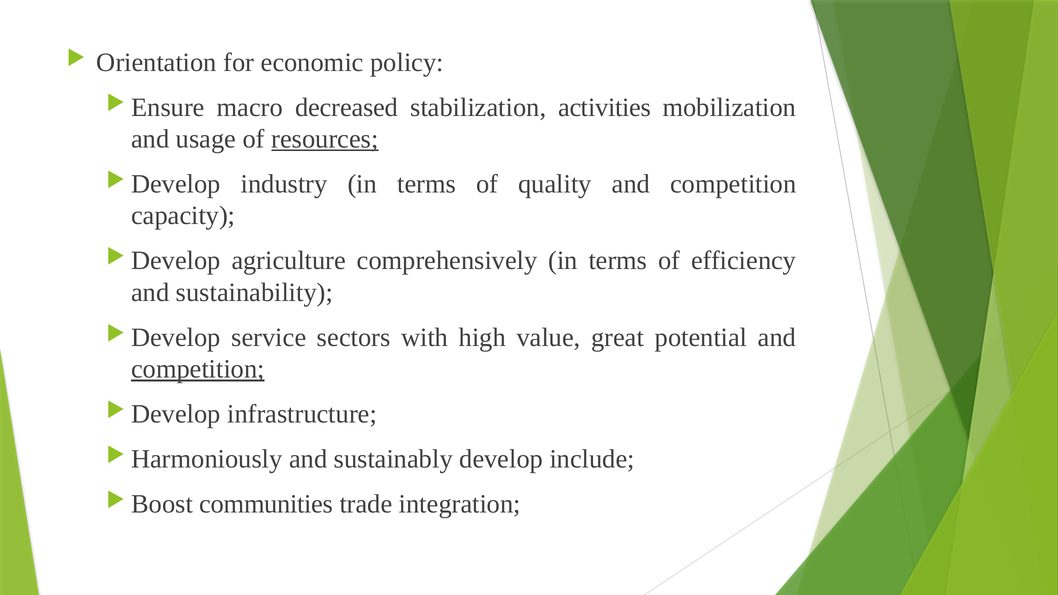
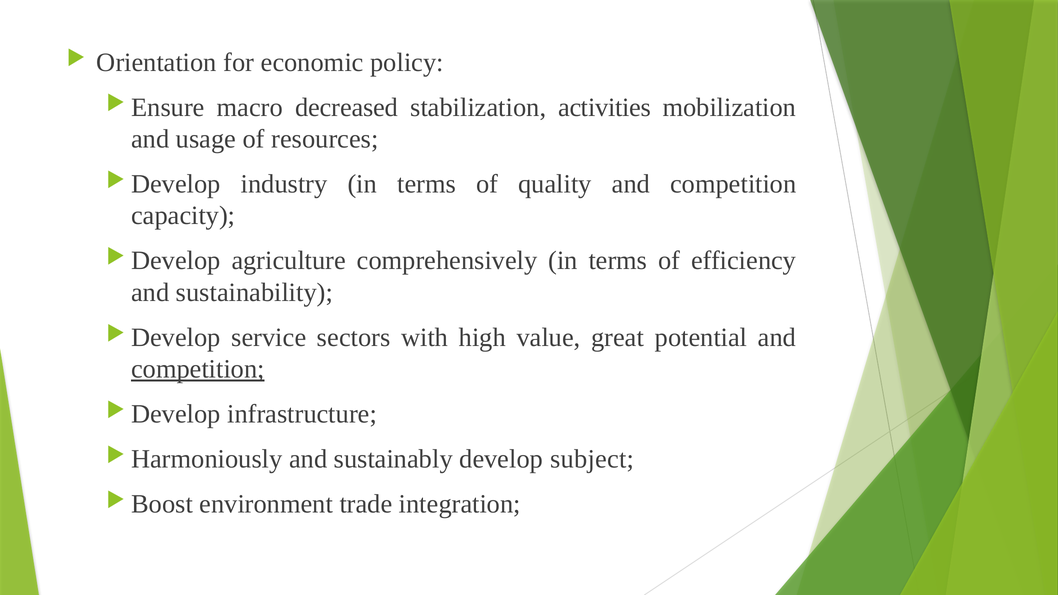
resources underline: present -> none
include: include -> subject
communities: communities -> environment
